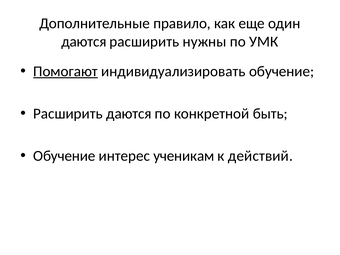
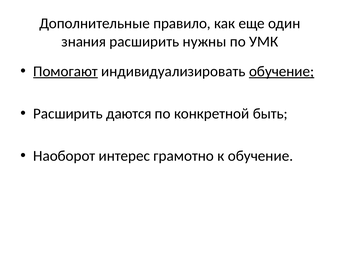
даются at (84, 42): даются -> знания
обучение at (282, 71) underline: none -> present
Обучение at (64, 156): Обучение -> Наоборот
ученикам: ученикам -> грамотно
к действий: действий -> обучение
